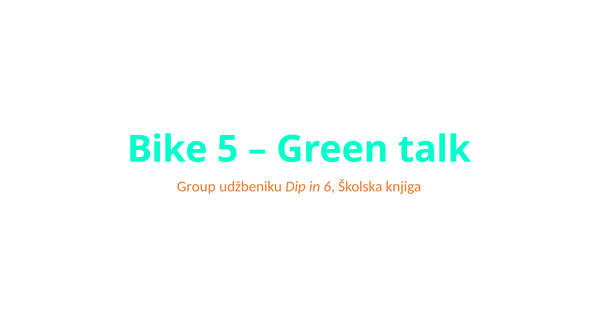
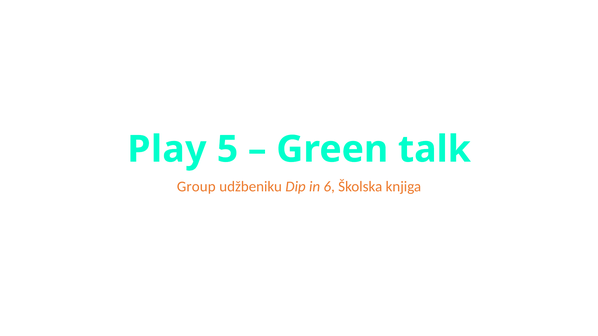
Bike: Bike -> Play
